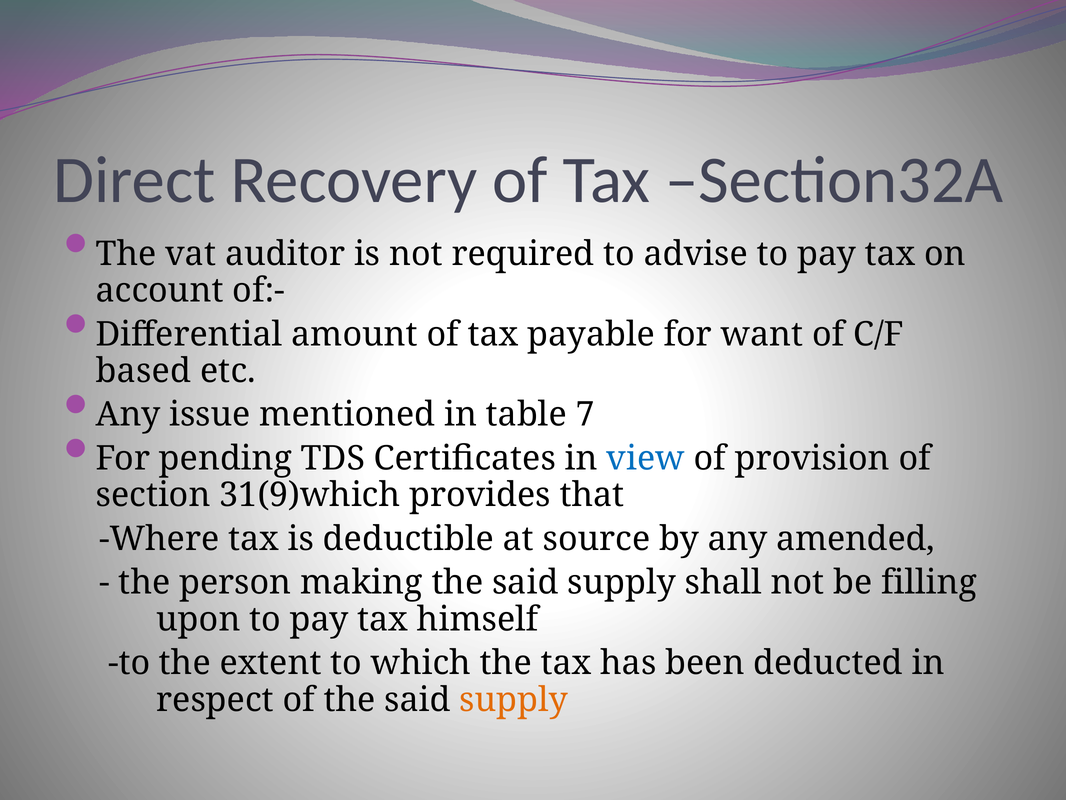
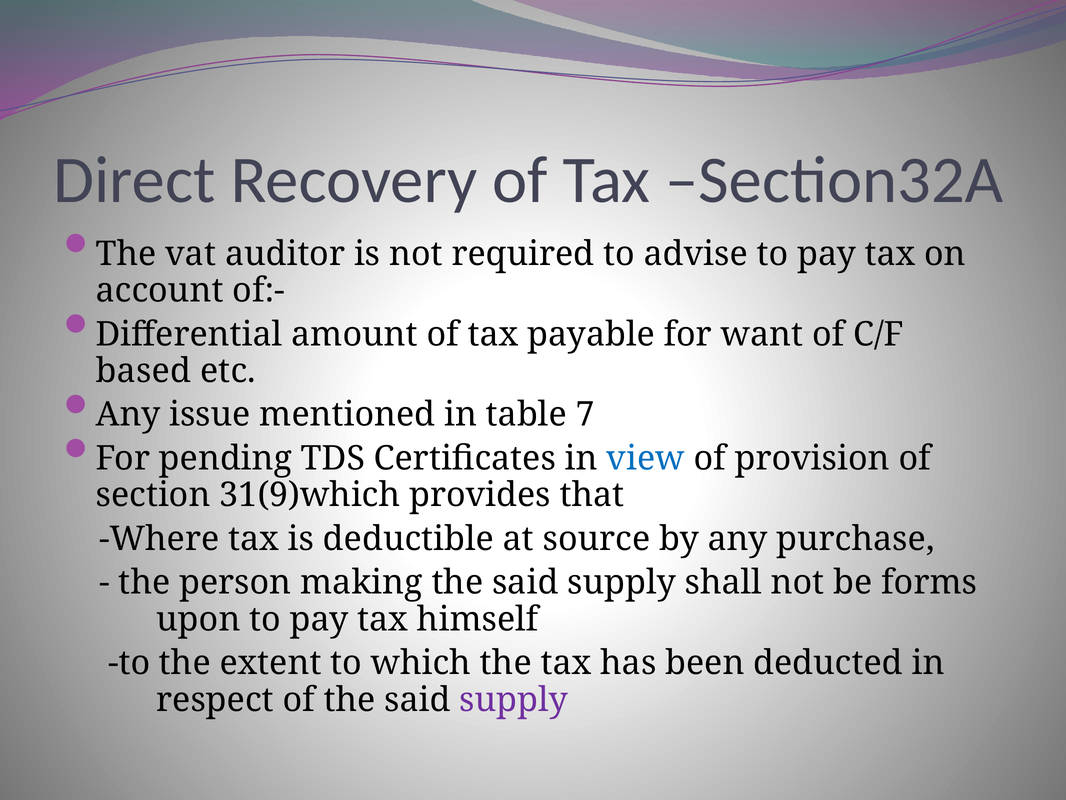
amended: amended -> purchase
filling: filling -> forms
supply at (514, 699) colour: orange -> purple
